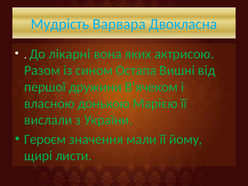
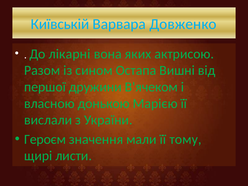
Мудрість: Мудрість -> Київській
Двокласна: Двокласна -> Довженко
йому: йому -> тому
